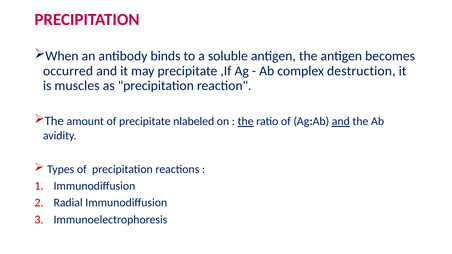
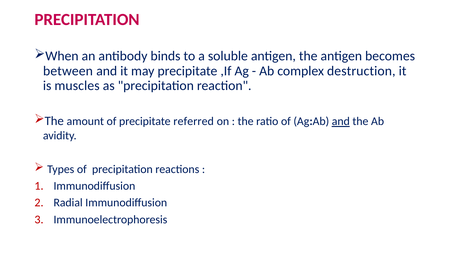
occurred: occurred -> between
nlabeled: nlabeled -> referred
the at (246, 122) underline: present -> none
